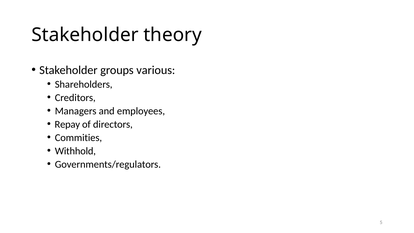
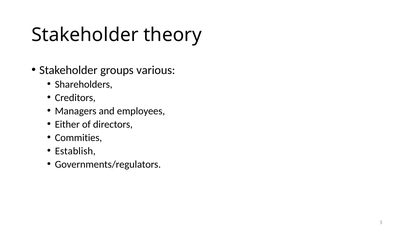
Repay: Repay -> Either
Withhold: Withhold -> Establish
